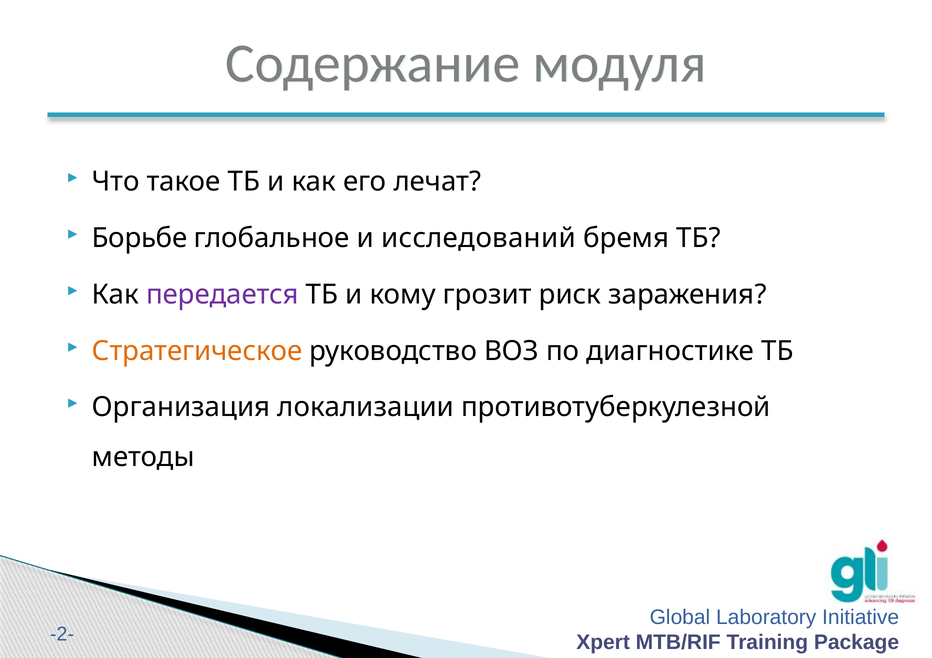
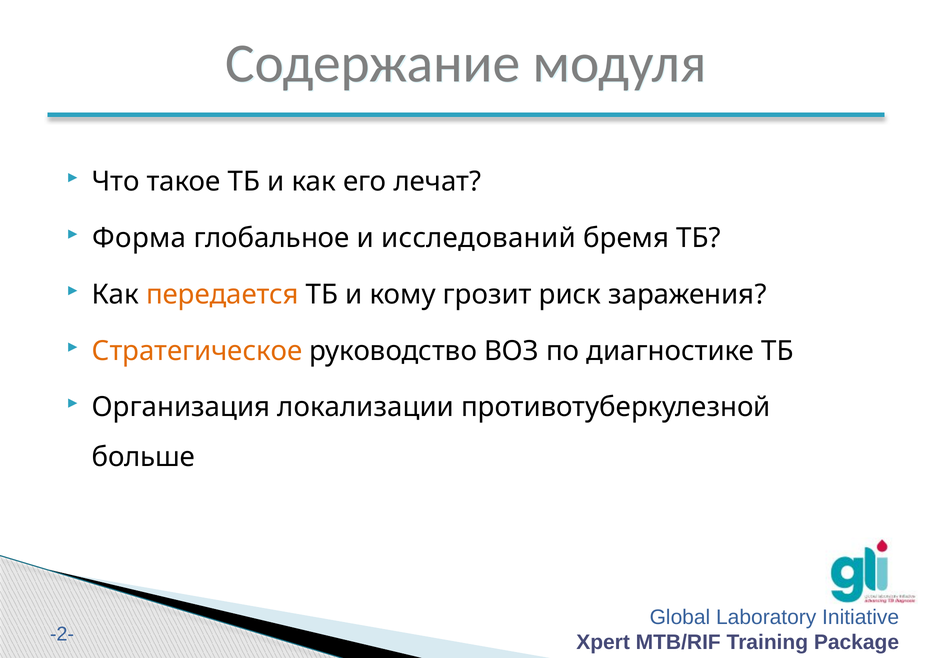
Борьбе: Борьбе -> Форма
передается colour: purple -> orange
методы: методы -> больше
